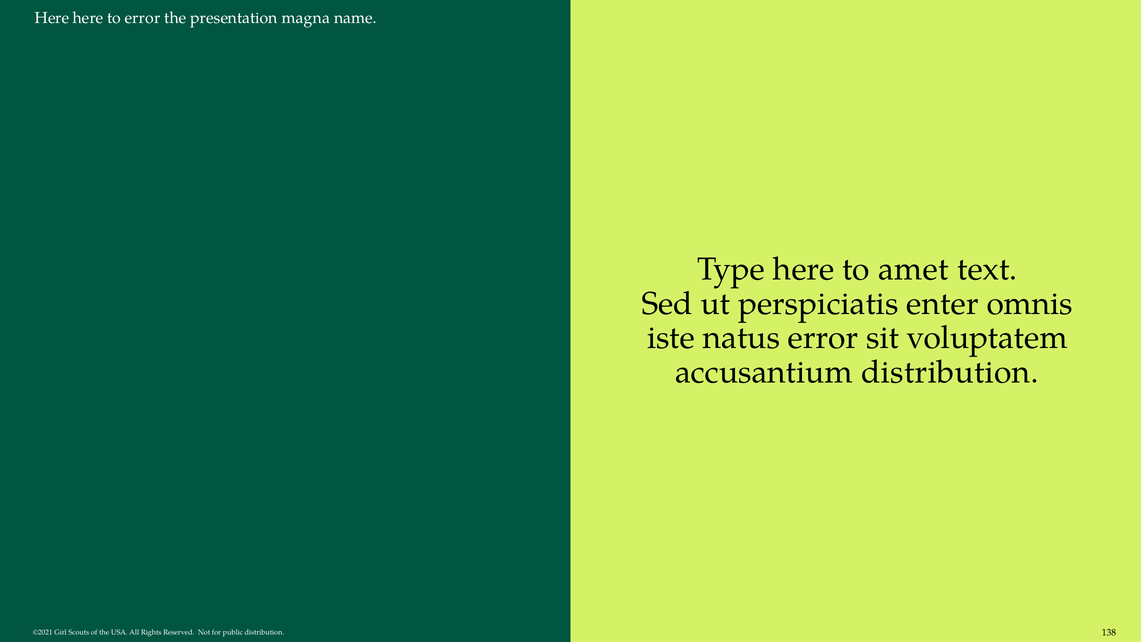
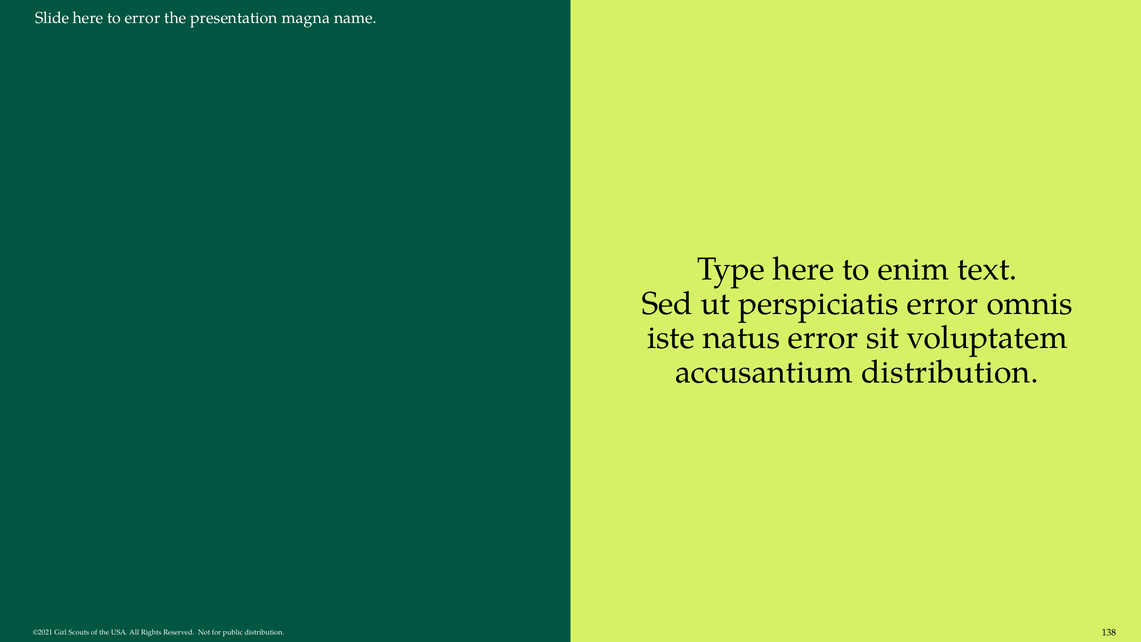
Here at (52, 18): Here -> Slide
amet: amet -> enim
perspiciatis enter: enter -> error
